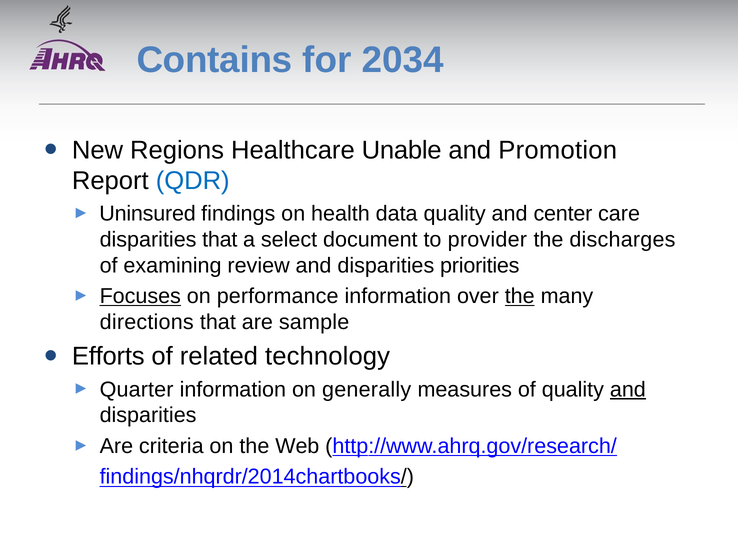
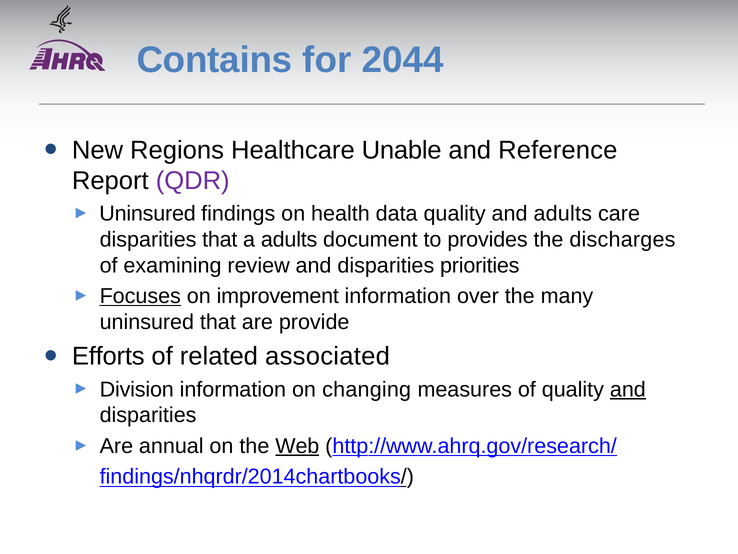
2034: 2034 -> 2044
Promotion: Promotion -> Reference
QDR colour: blue -> purple
and center: center -> adults
a select: select -> adults
provider: provider -> provides
performance: performance -> improvement
the at (520, 296) underline: present -> none
directions at (147, 322): directions -> uninsured
sample: sample -> provide
technology: technology -> associated
Quarter: Quarter -> Division
generally: generally -> changing
criteria: criteria -> annual
Web underline: none -> present
